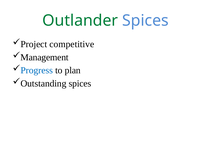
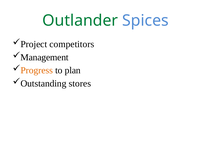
competitive: competitive -> competitors
Progress colour: blue -> orange
Outstanding spices: spices -> stores
